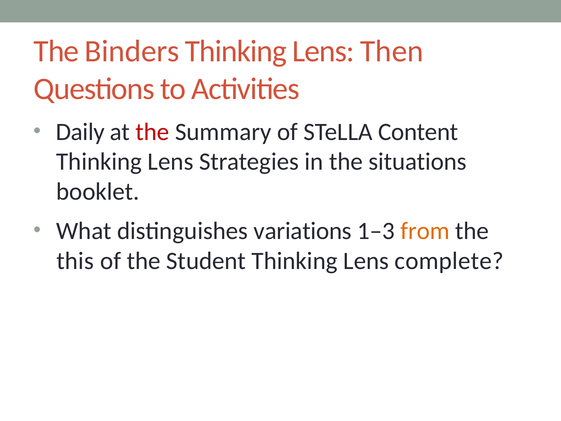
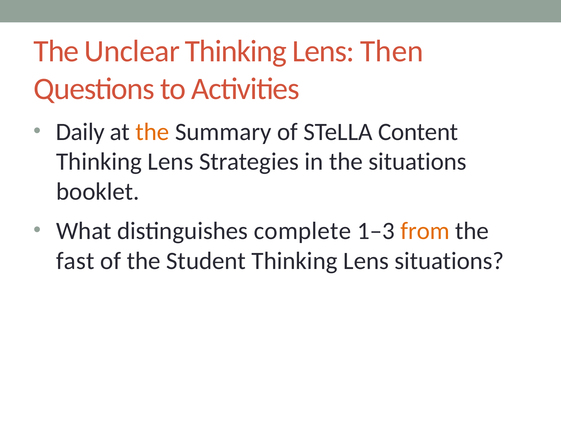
Binders: Binders -> Unclear
the at (152, 132) colour: red -> orange
variations: variations -> complete
this: this -> fast
Lens complete: complete -> situations
